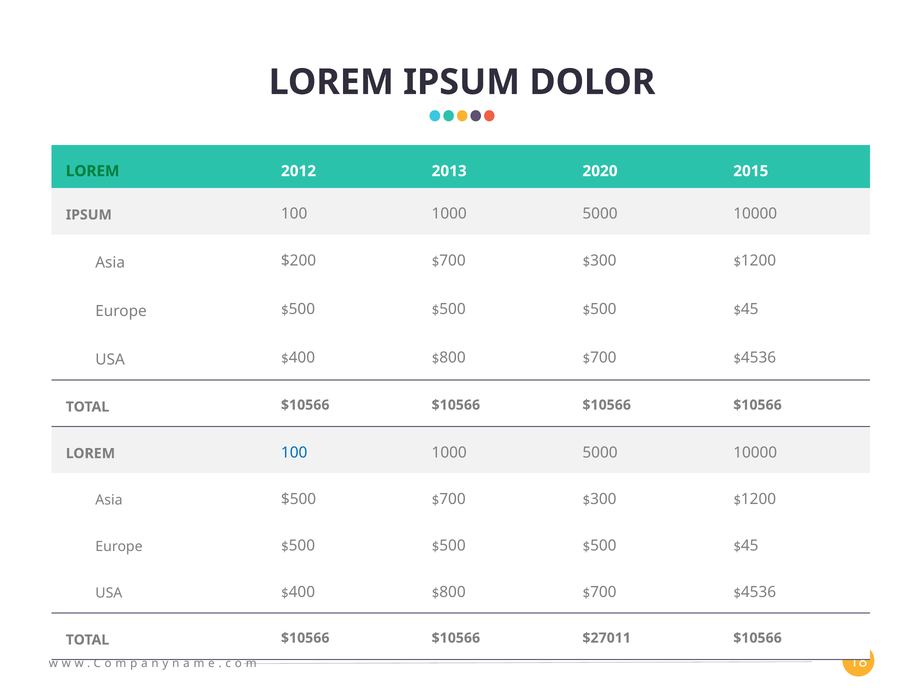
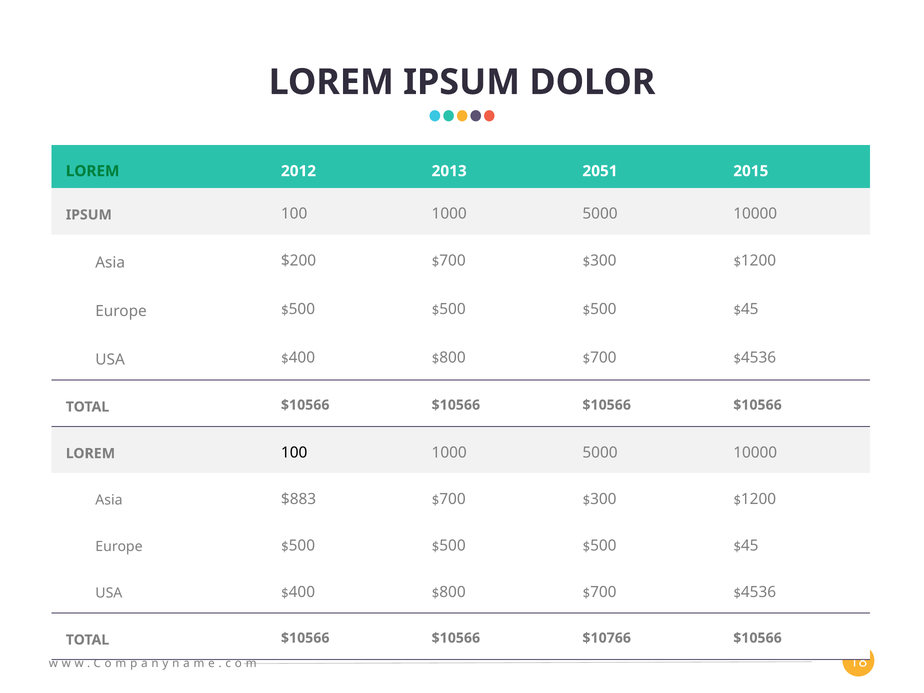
2020: 2020 -> 2051
100 at (294, 453) colour: blue -> black
Asia $500: $500 -> $883
$27011: $27011 -> $10766
